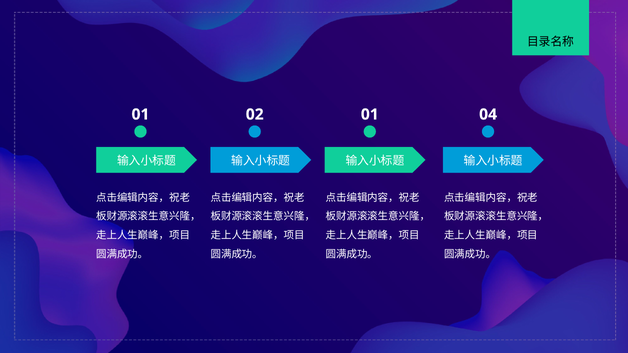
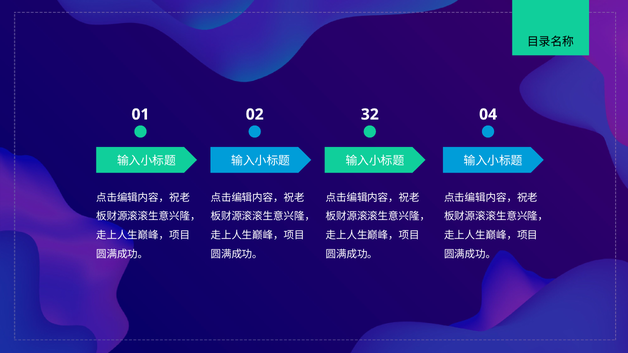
02 01: 01 -> 32
